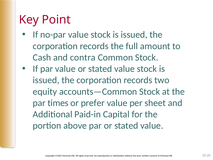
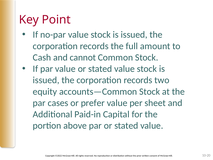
contra: contra -> cannot
times: times -> cases
